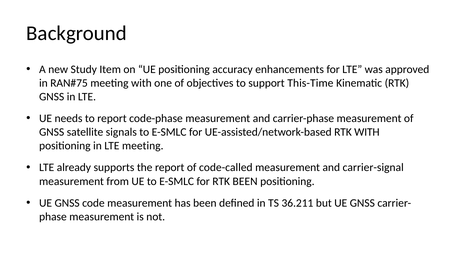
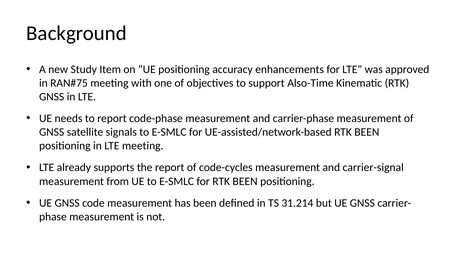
This-Time: This-Time -> Also-Time
UE-assisted/network-based RTK WITH: WITH -> BEEN
code-called: code-called -> code-cycles
36.211: 36.211 -> 31.214
